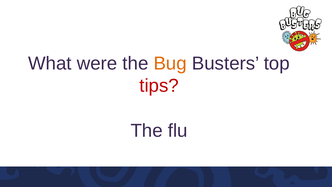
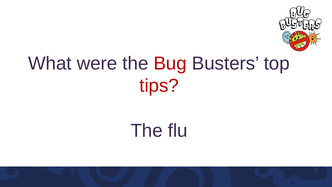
Bug colour: orange -> red
